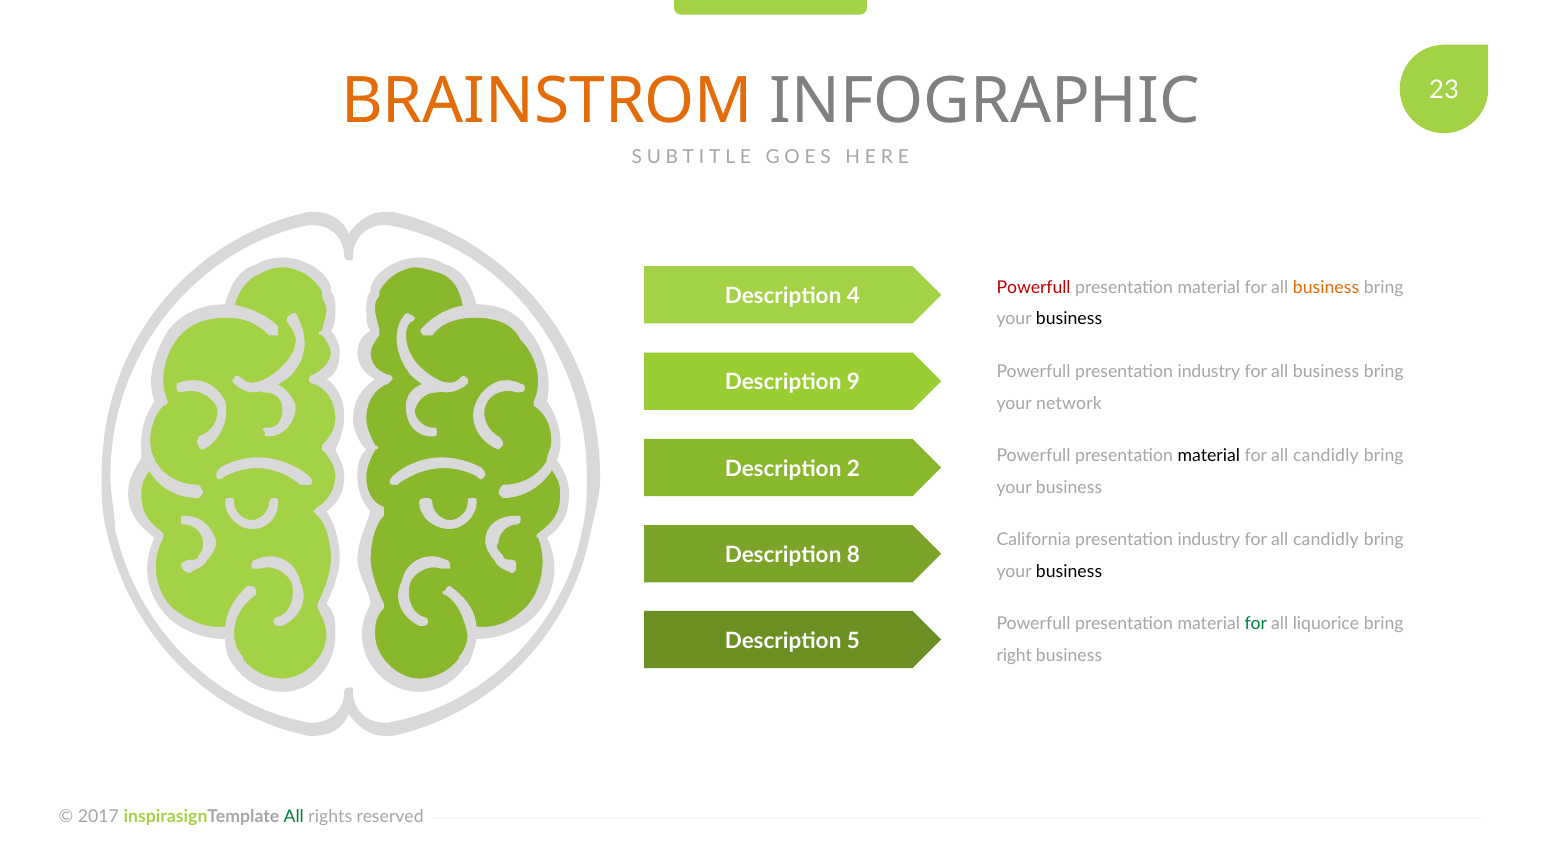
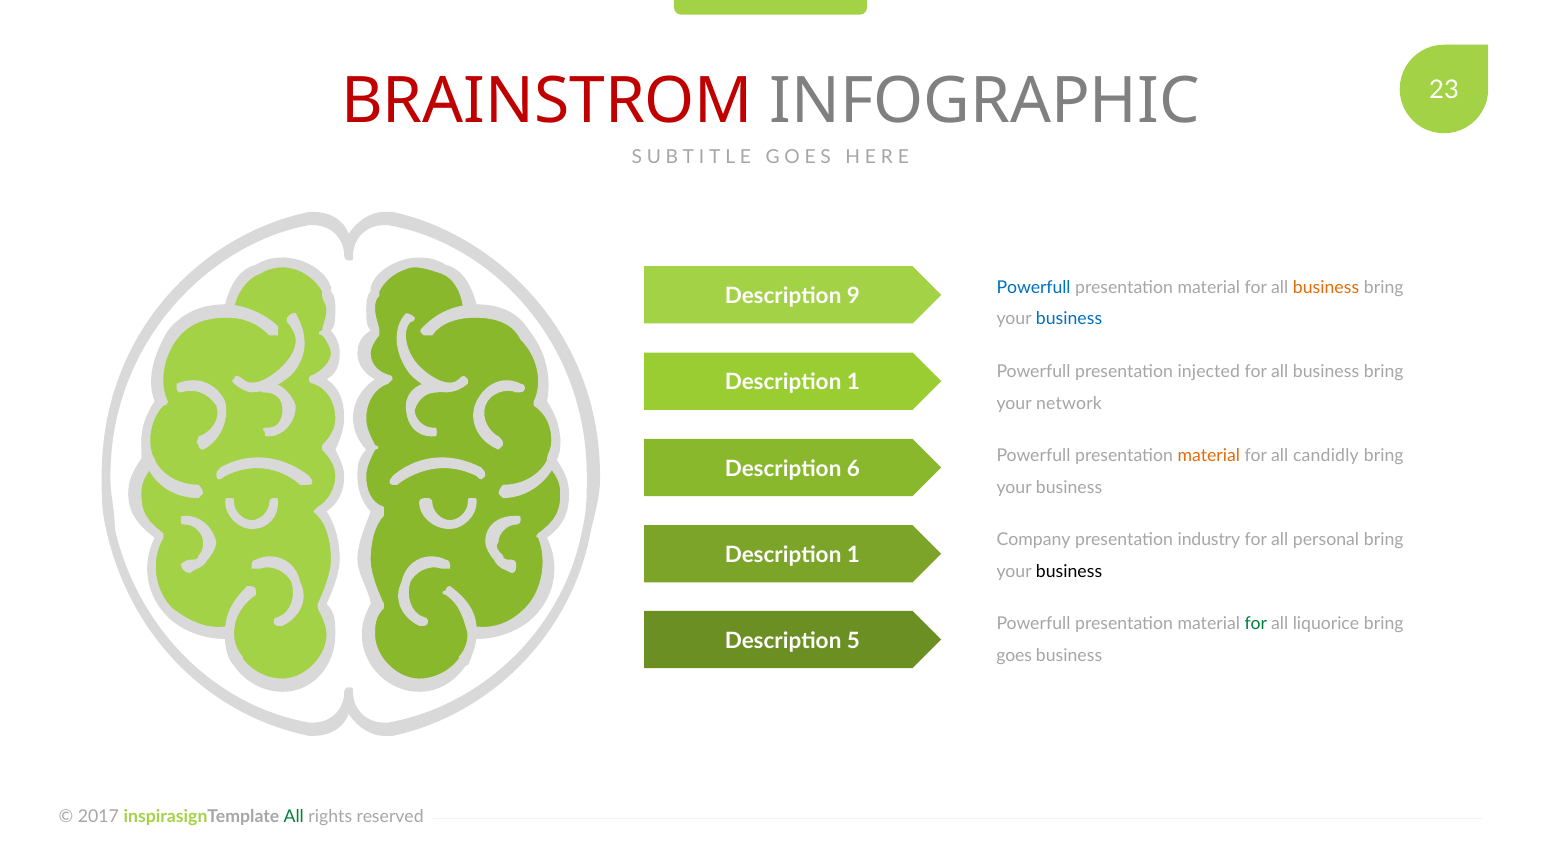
BRAINSTROM colour: orange -> red
Powerfull at (1034, 287) colour: red -> blue
4: 4 -> 9
business at (1069, 319) colour: black -> blue
Powerfull presentation industry: industry -> injected
9 at (853, 382): 9 -> 1
material at (1209, 455) colour: black -> orange
2: 2 -> 6
California: California -> Company
candidly at (1326, 540): candidly -> personal
8 at (853, 555): 8 -> 1
right: right -> goes
